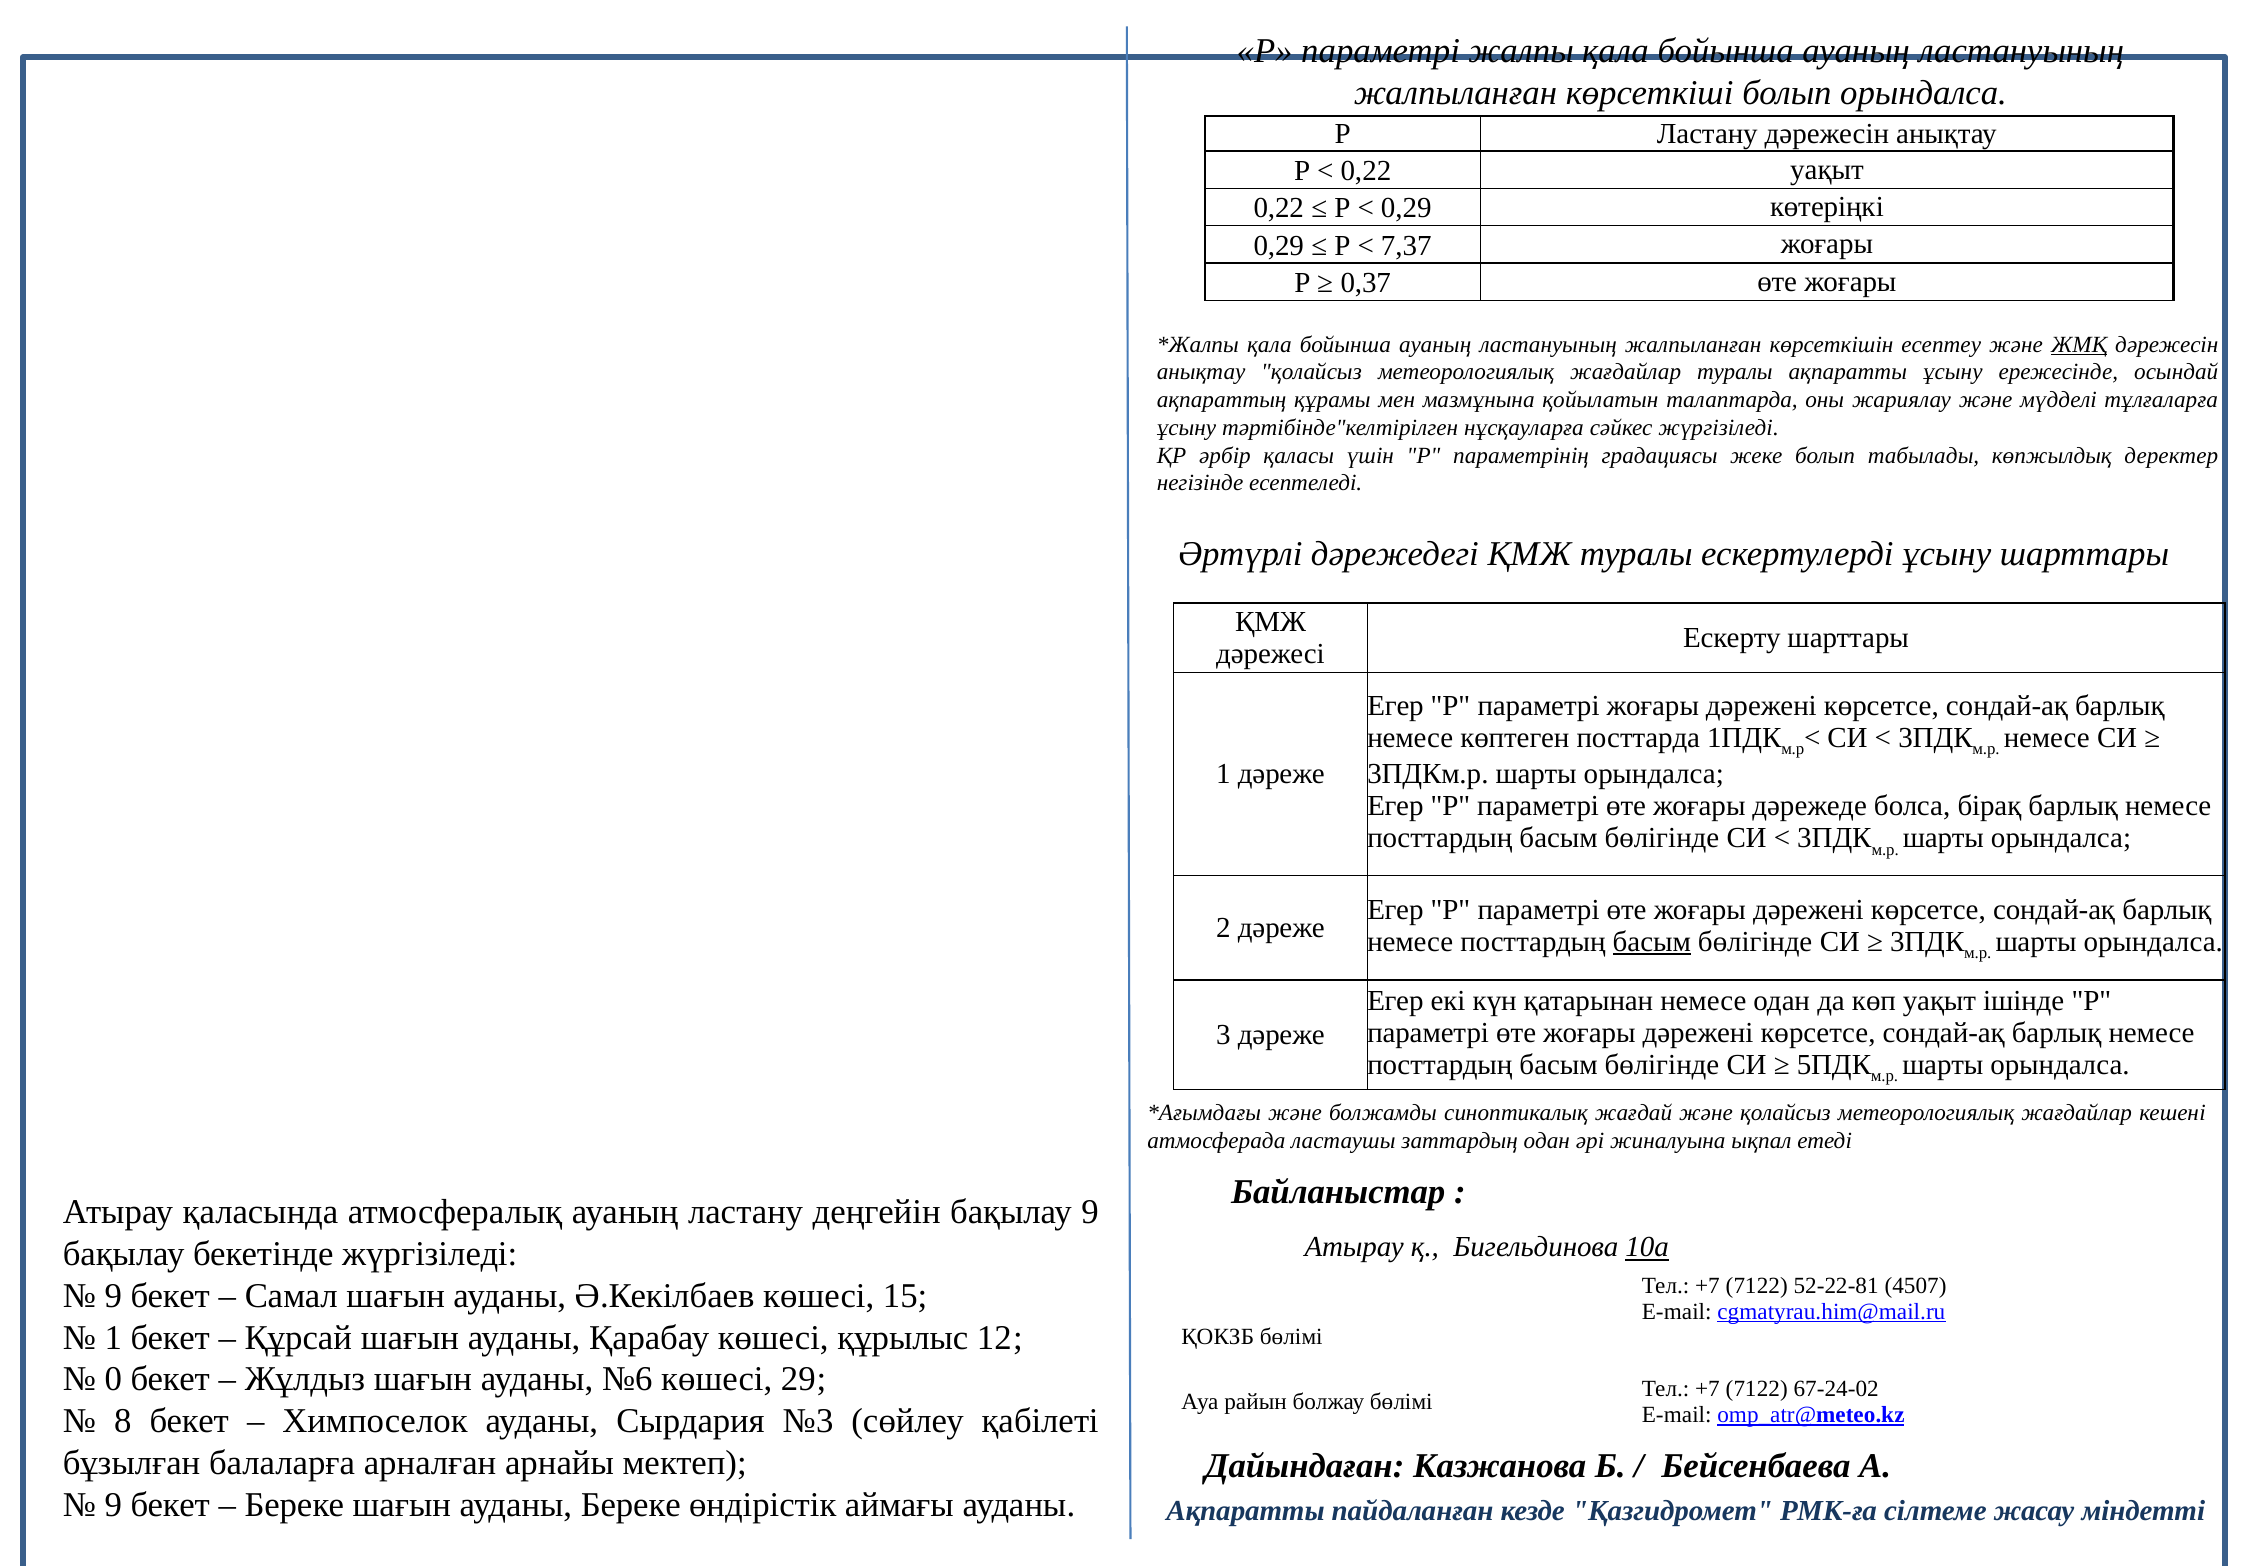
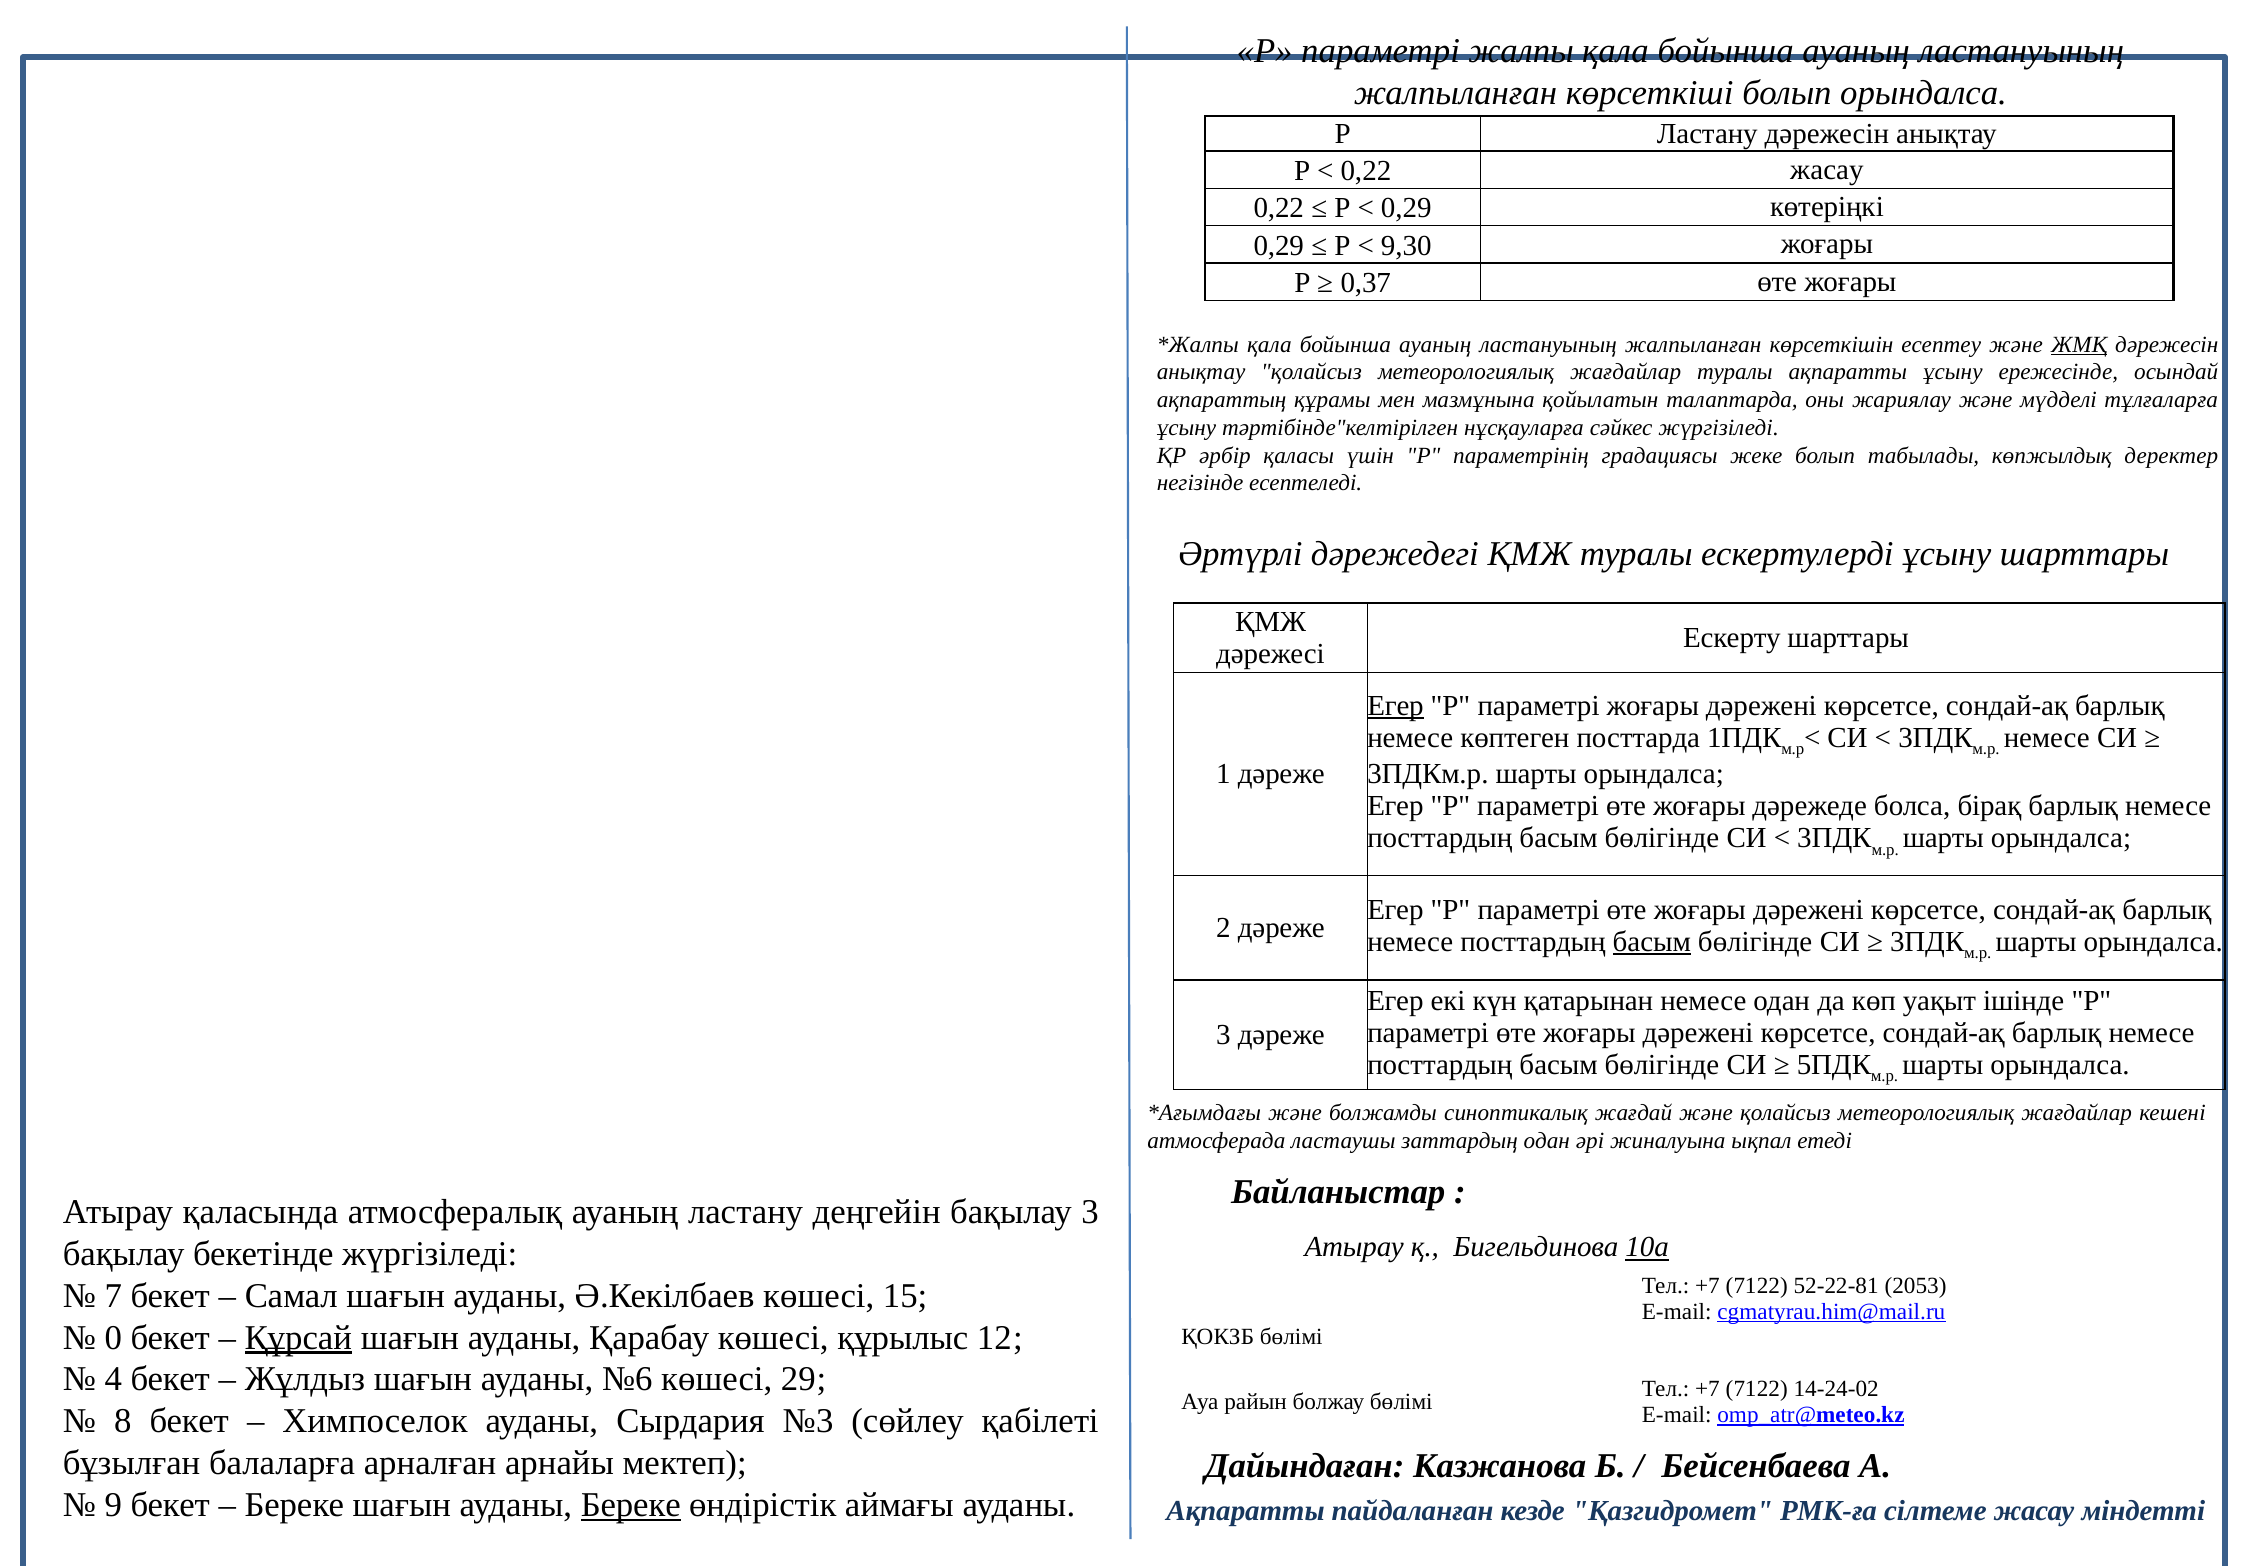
0,22 уақыт: уақыт -> жасау
7,37: 7,37 -> 9,30
Егер at (1395, 706) underline: none -> present
бақылау 9: 9 -> 3
4507: 4507 -> 2053
9 at (113, 1295): 9 -> 7
1 at (113, 1337): 1 -> 0
Құрсай underline: none -> present
0: 0 -> 4
67-24-02: 67-24-02 -> 14-24-02
Береке at (631, 1504) underline: none -> present
